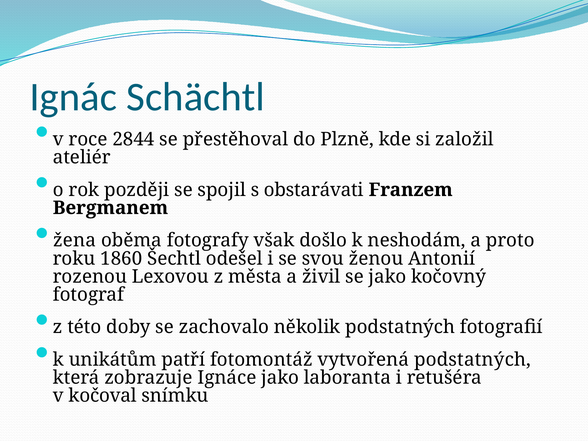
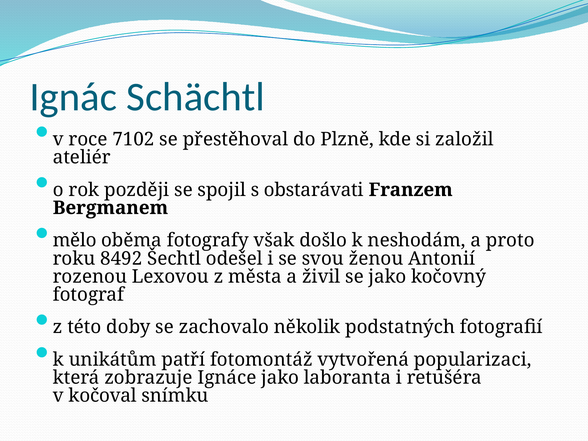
2844: 2844 -> 7102
žena: žena -> mělo
1860: 1860 -> 8492
vytvořená podstatných: podstatných -> popularizaci
